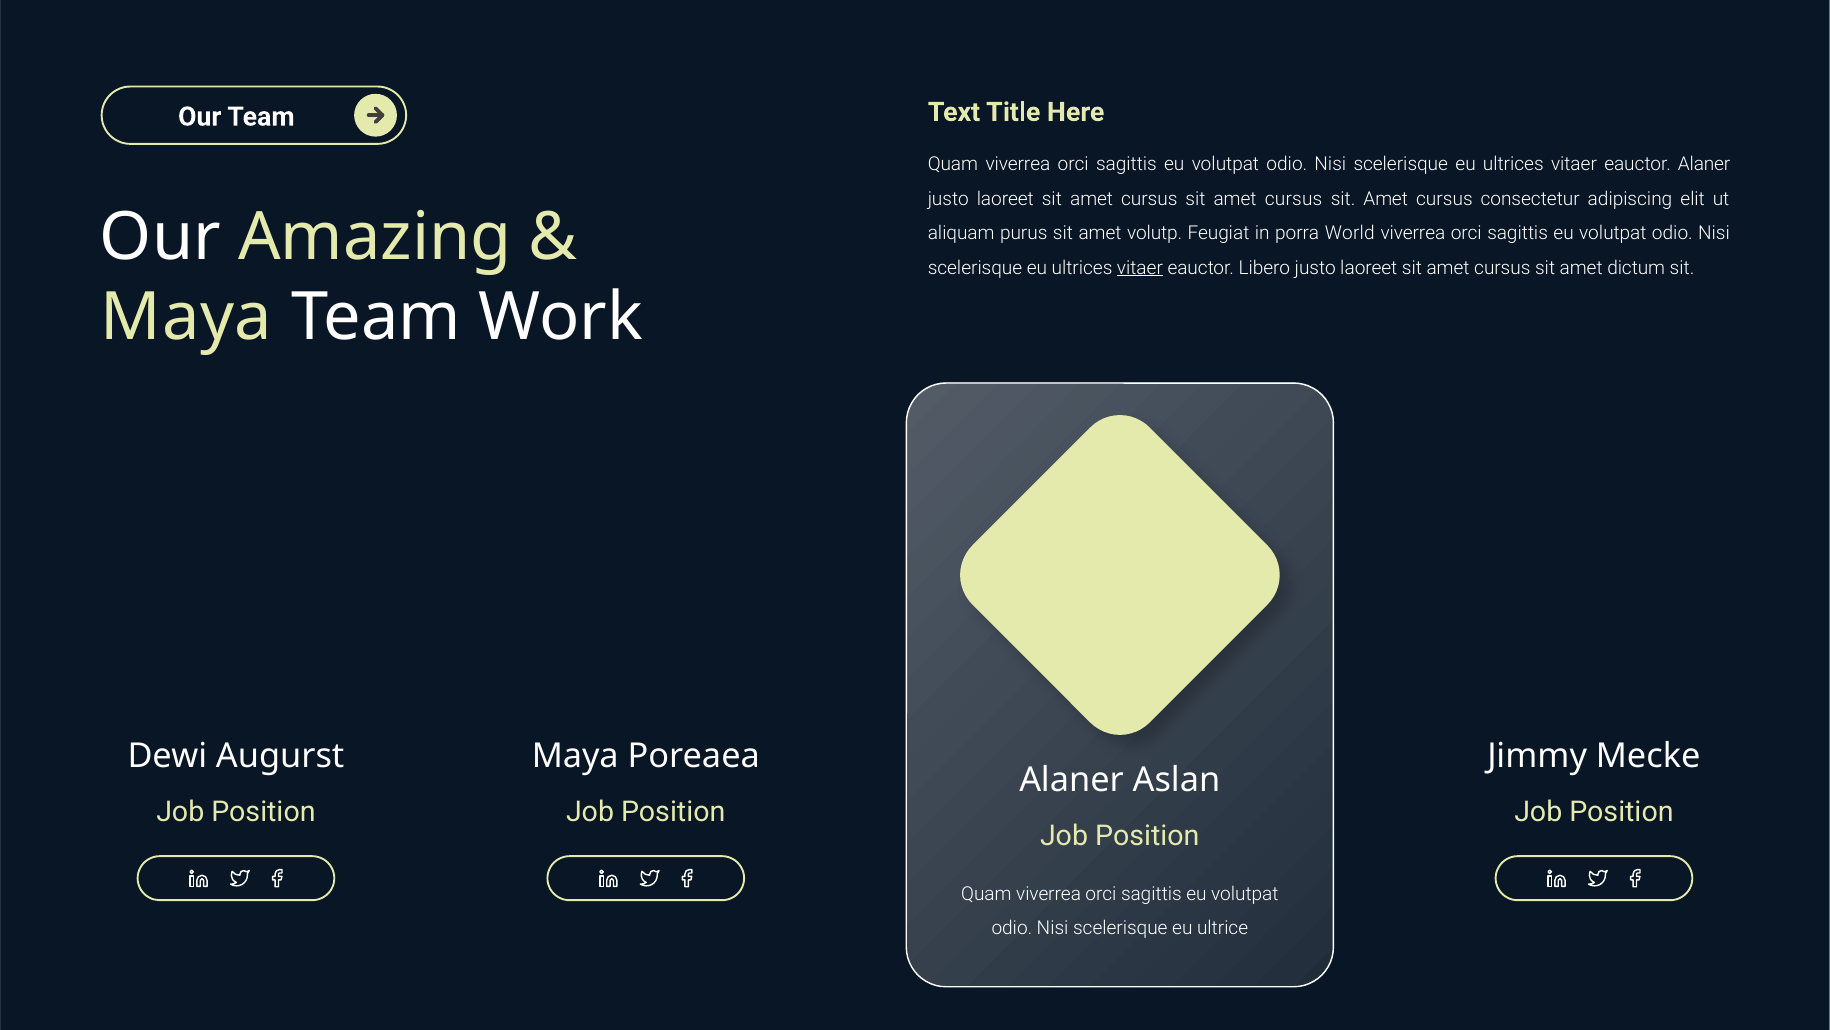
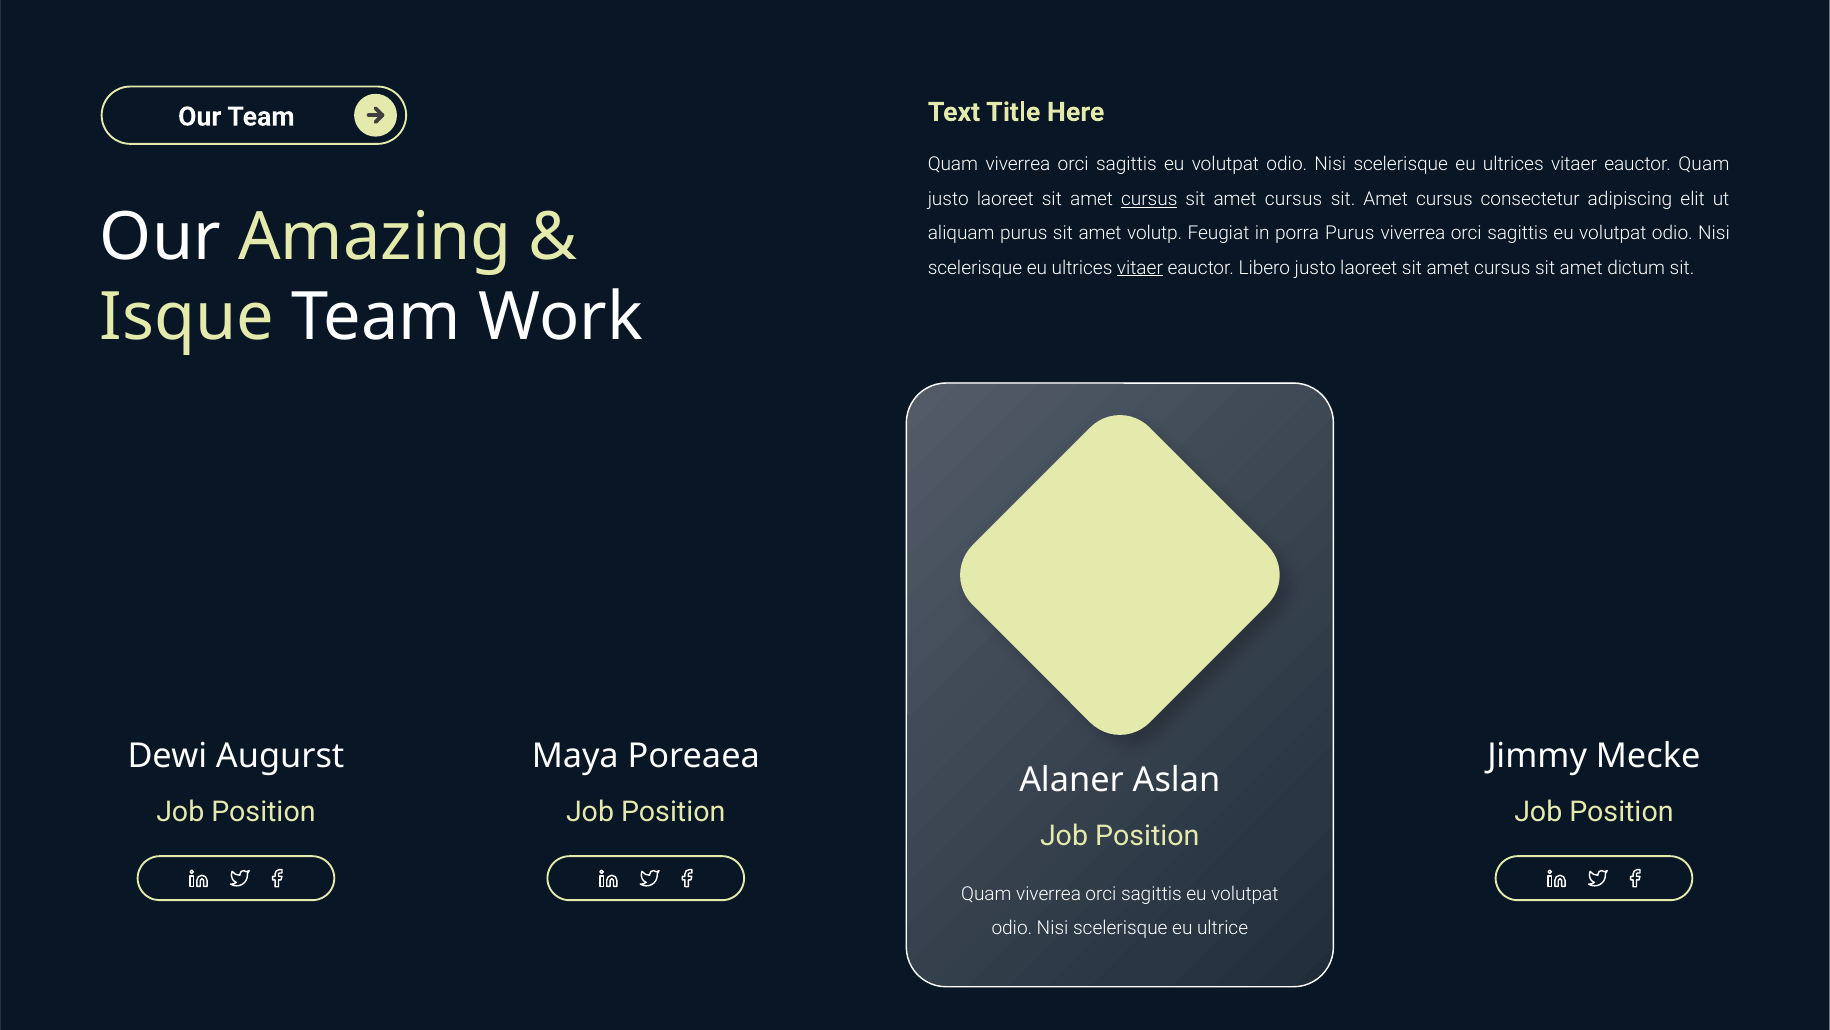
eauctor Alaner: Alaner -> Quam
cursus at (1149, 199) underline: none -> present
porra World: World -> Purus
Maya at (187, 318): Maya -> Isque
